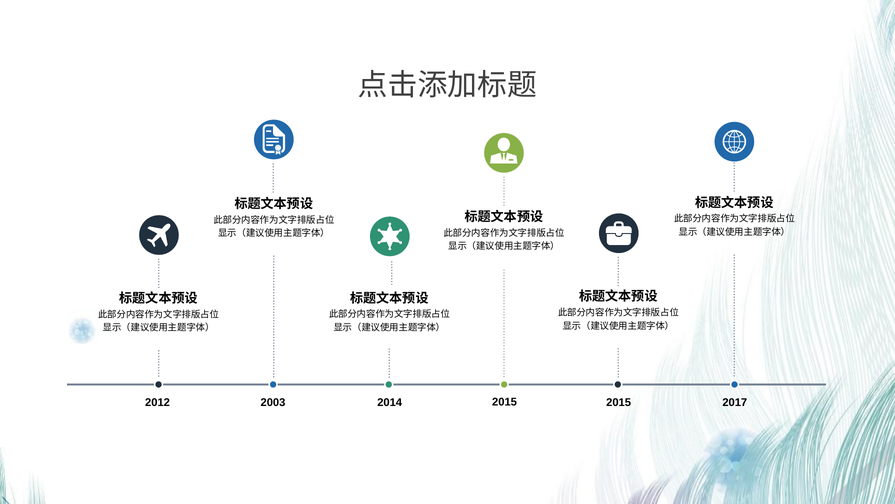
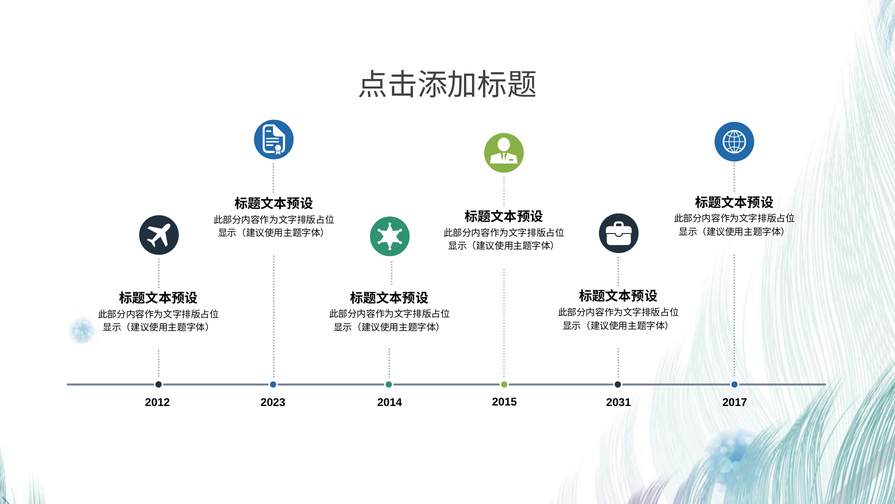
2003: 2003 -> 2023
2015 at (619, 402): 2015 -> 2031
